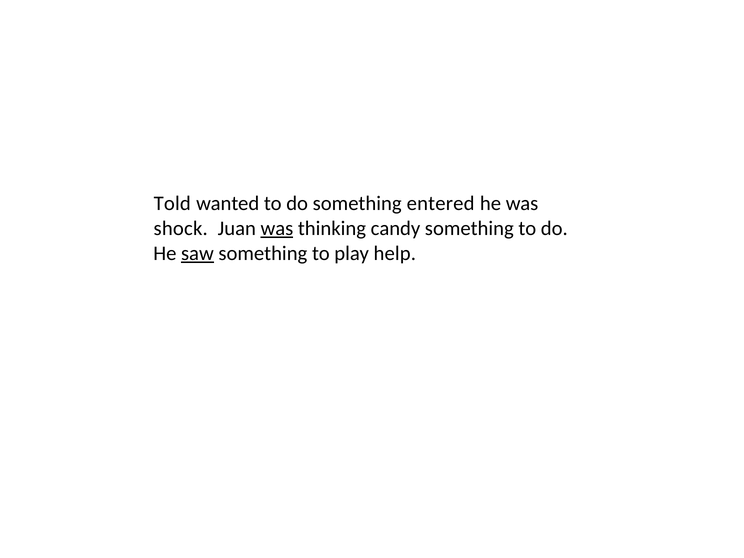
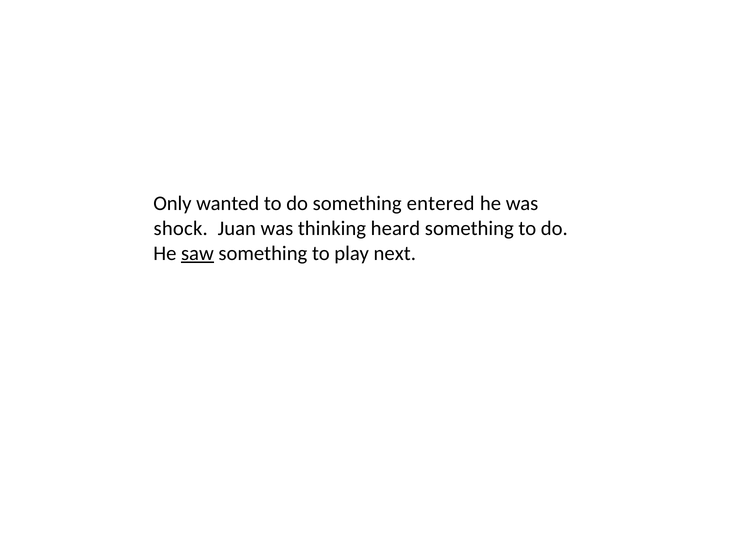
Told: Told -> Only
was at (277, 228) underline: present -> none
candy: candy -> heard
help: help -> next
